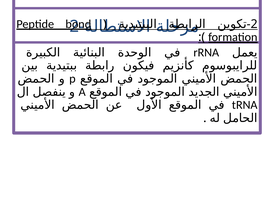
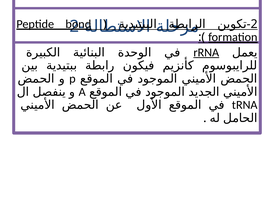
rRNA underline: none -> present
